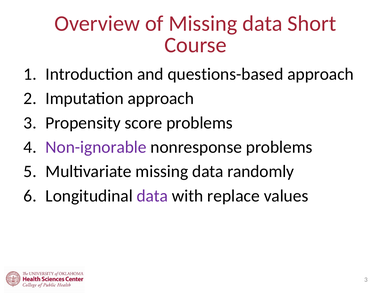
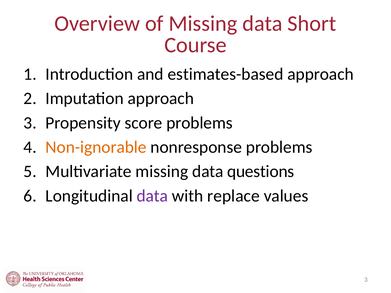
questions-based: questions-based -> estimates-based
Non-ignorable colour: purple -> orange
randomly: randomly -> questions
